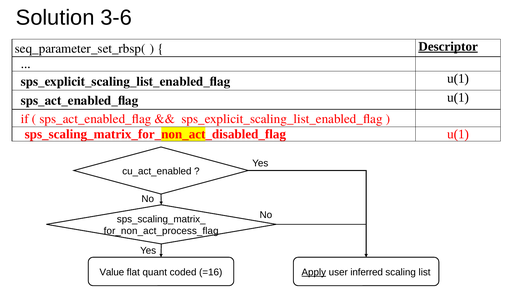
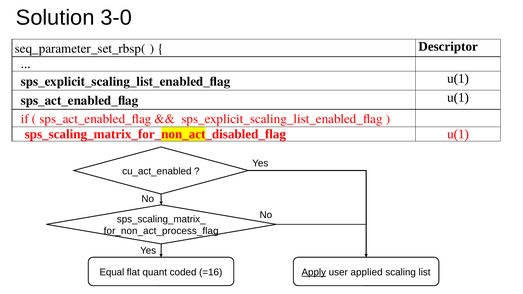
3-6: 3-6 -> 3-0
Descriptor underline: present -> none
Value: Value -> Equal
inferred: inferred -> applied
